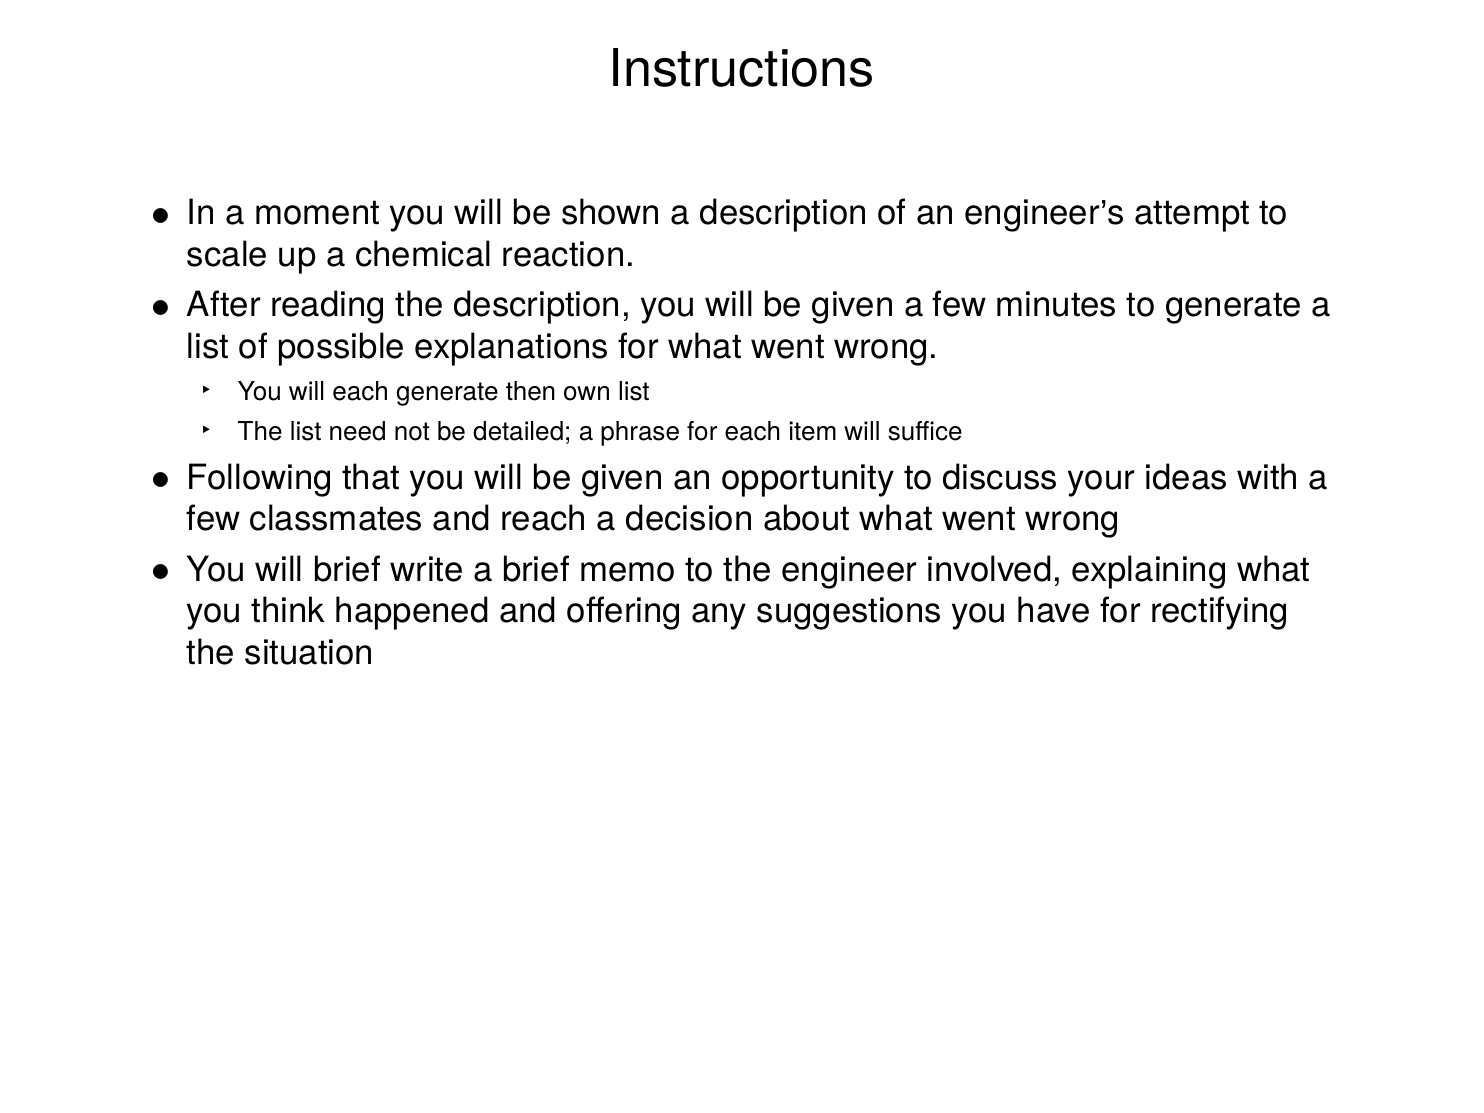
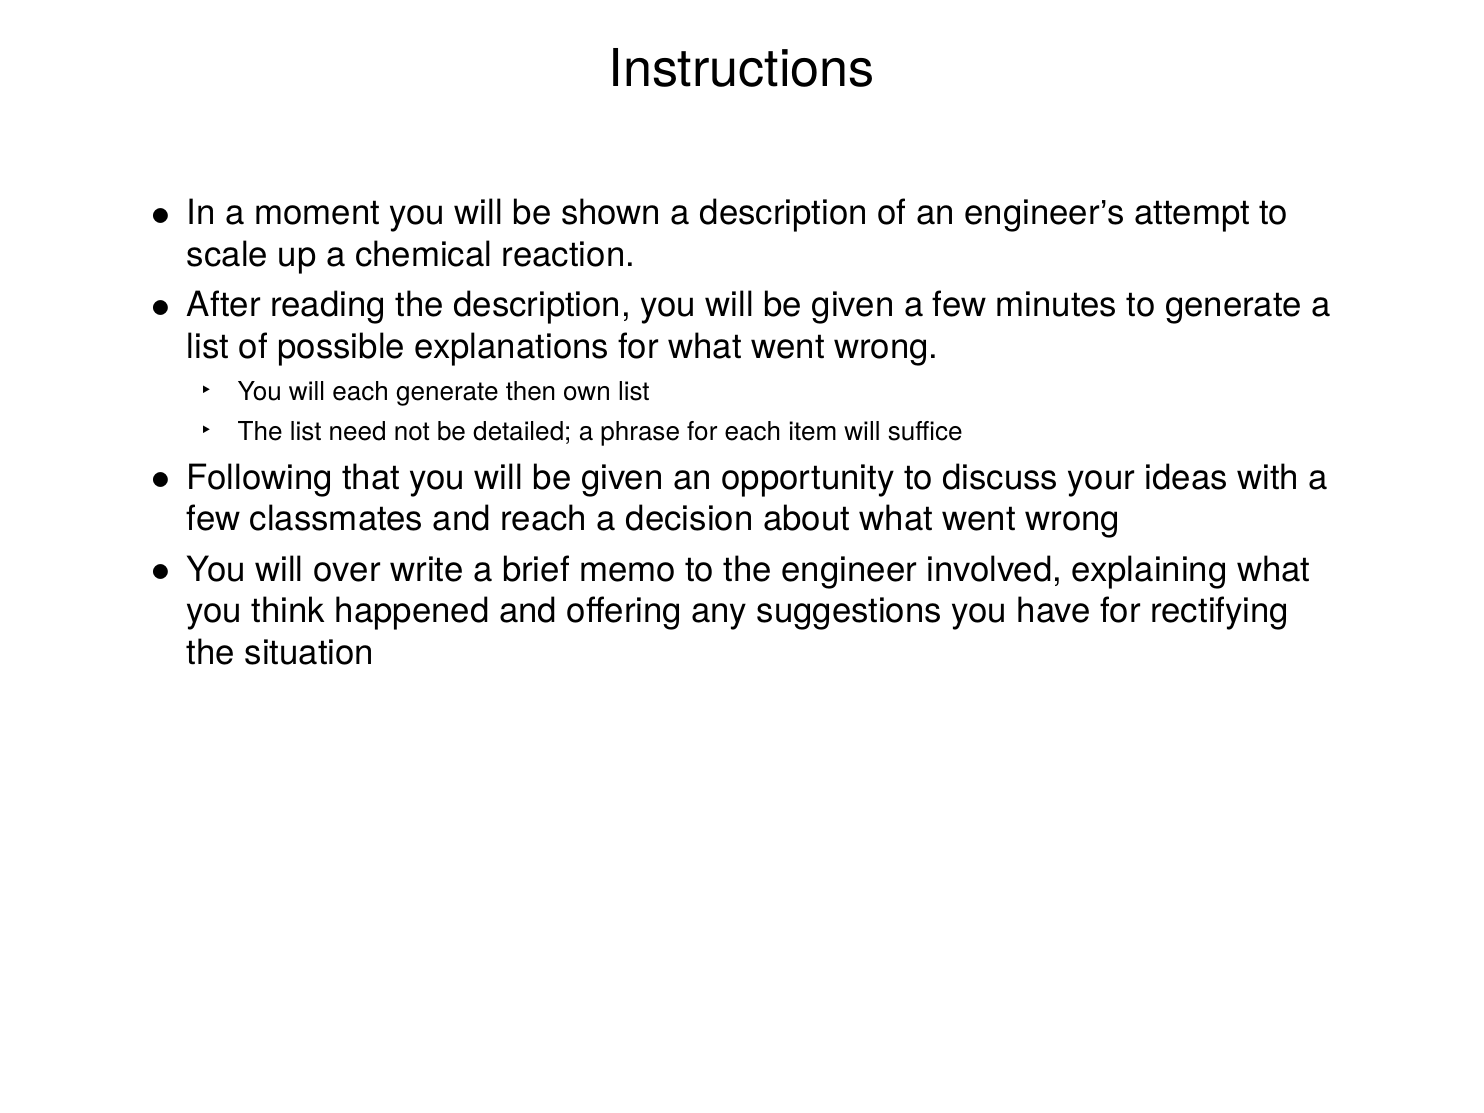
will brief: brief -> over
